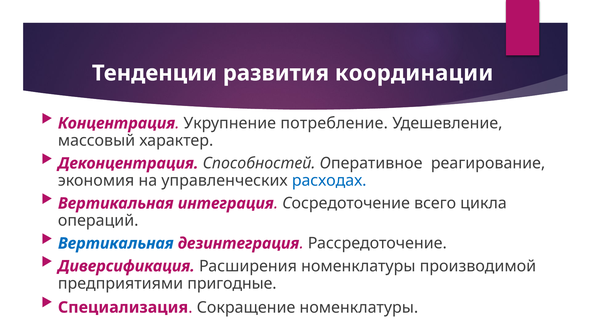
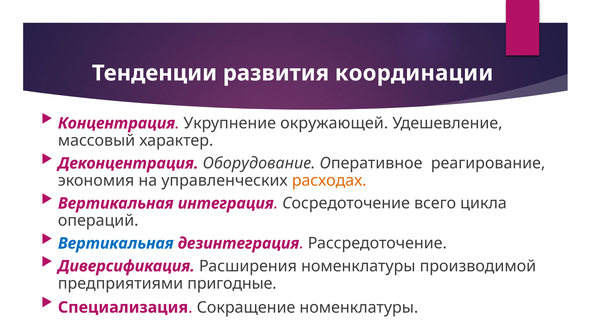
потребление: потребление -> окружающей
Способностей: Способностей -> Оборудование
расходах colour: blue -> orange
